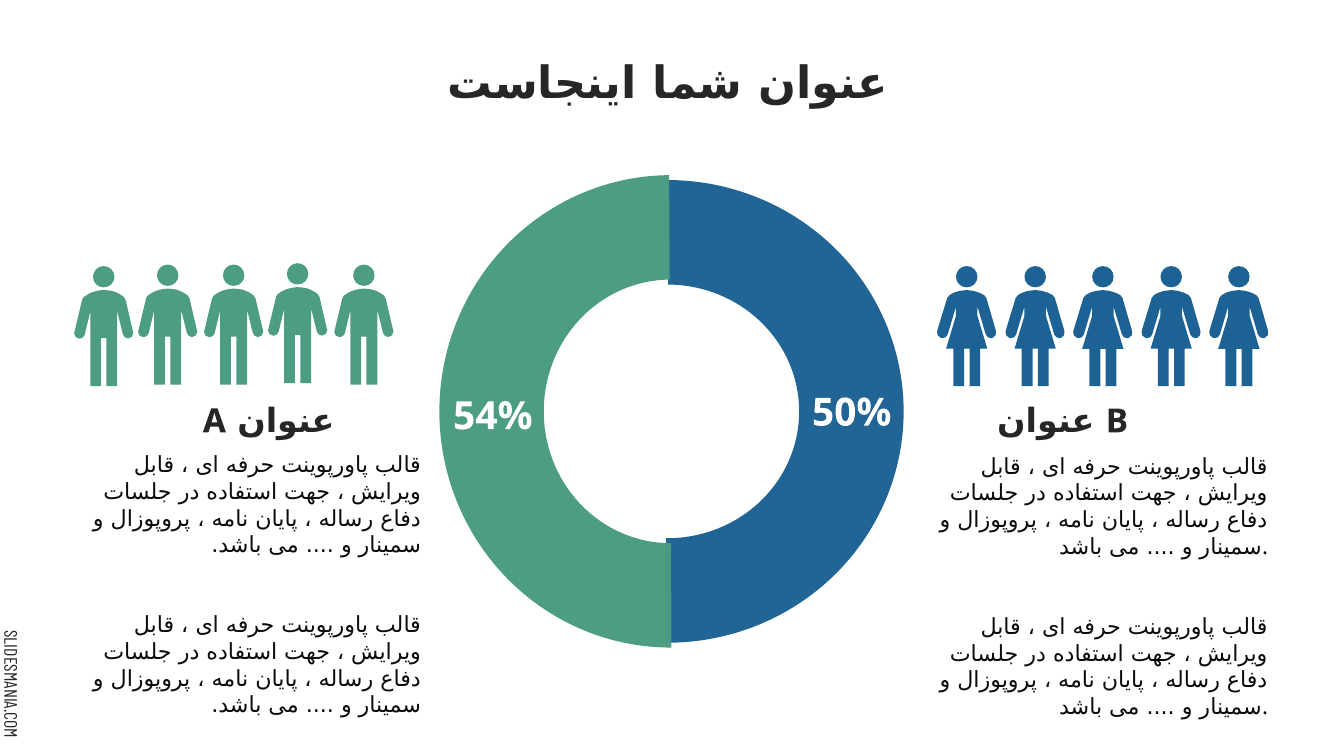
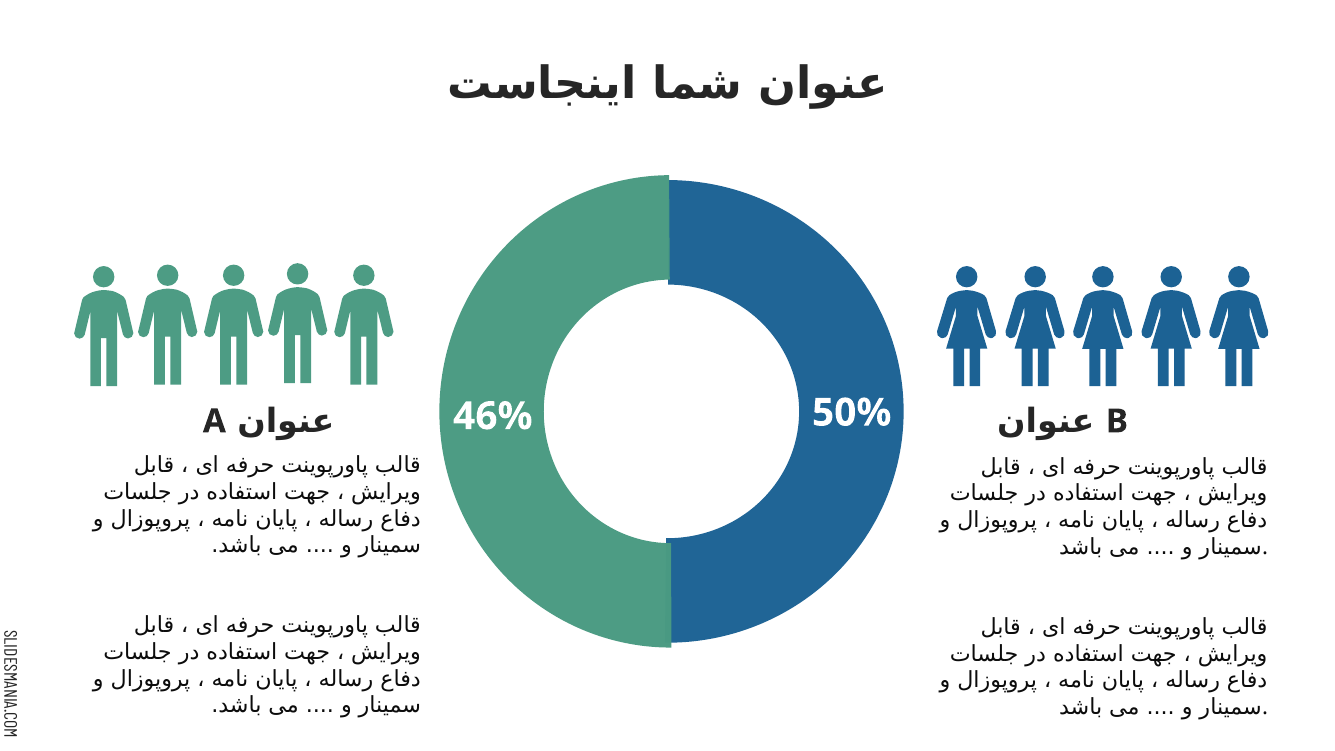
54%: 54% -> 46%
